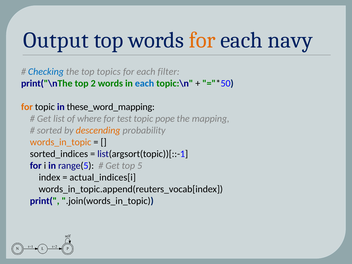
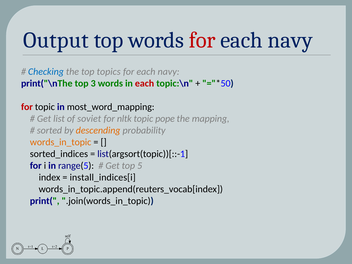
for at (202, 40) colour: orange -> red
filter at (169, 72): filter -> navy
2: 2 -> 3
each at (145, 83) colour: blue -> red
for at (27, 107) colour: orange -> red
these_word_mapping: these_word_mapping -> most_word_mapping
where: where -> soviet
test: test -> nltk
actual_indices[i: actual_indices[i -> install_indices[i
